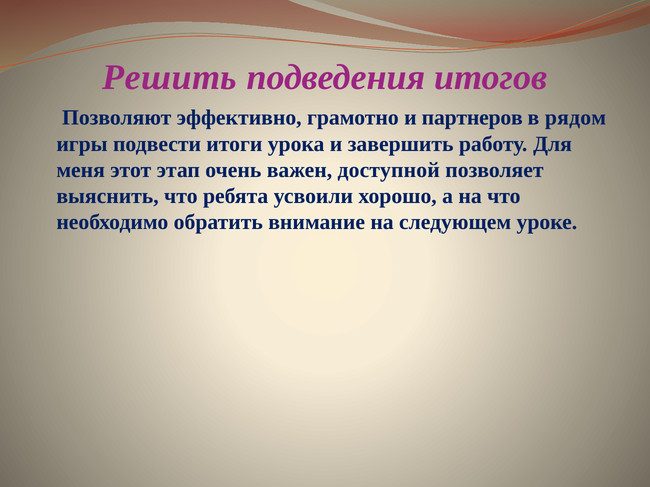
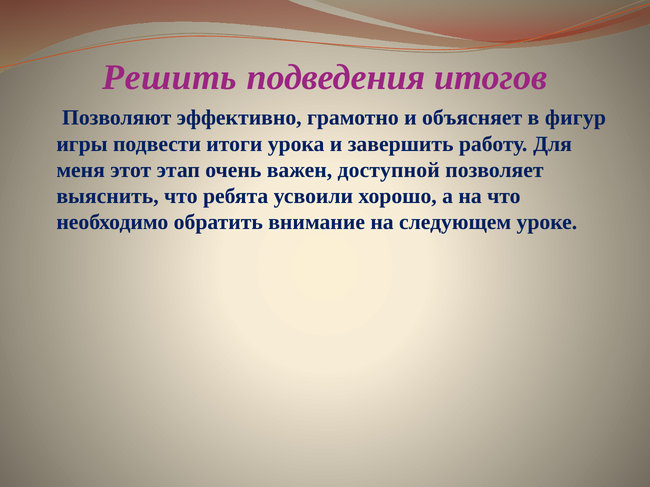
партнеров: партнеров -> объясняет
рядом: рядом -> фигур
